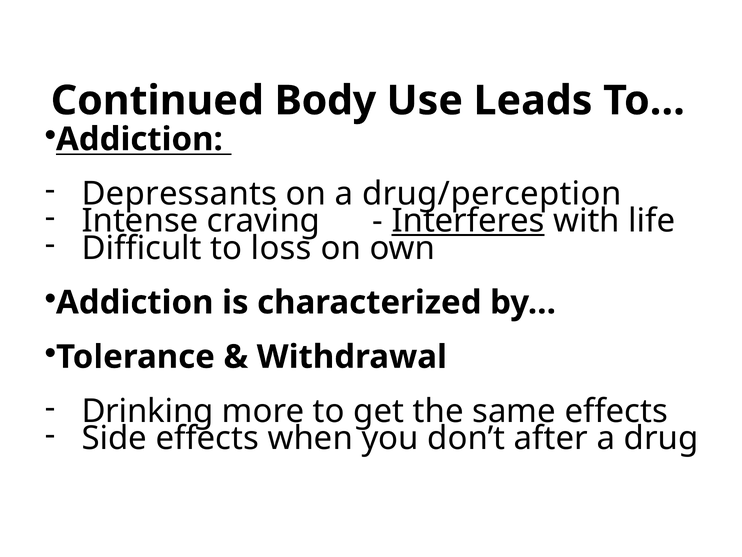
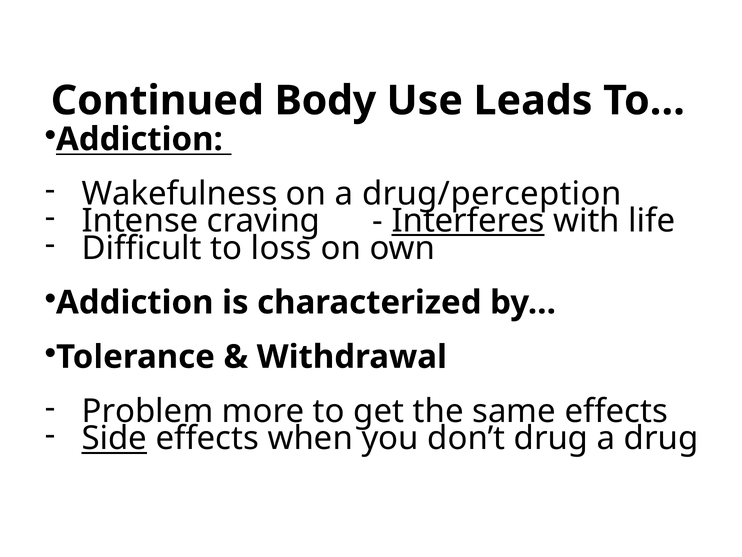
Depressants: Depressants -> Wakefulness
Drinking: Drinking -> Problem
Side underline: none -> present
don’t after: after -> drug
